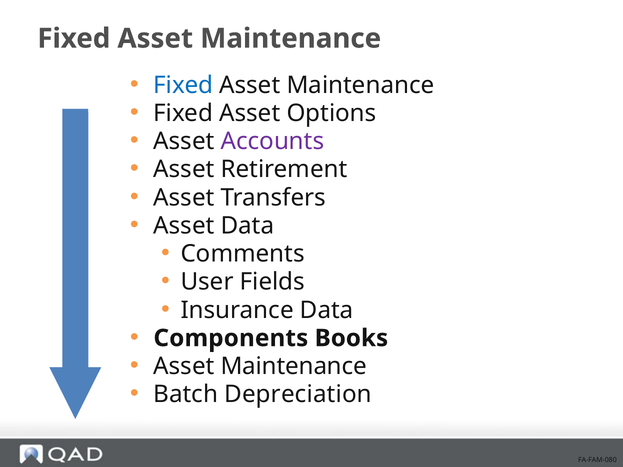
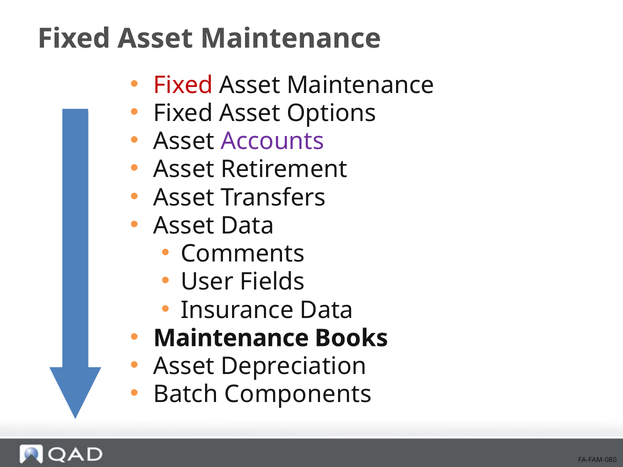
Fixed at (183, 85) colour: blue -> red
Components at (231, 338): Components -> Maintenance
Maintenance at (294, 366): Maintenance -> Depreciation
Depreciation: Depreciation -> Components
